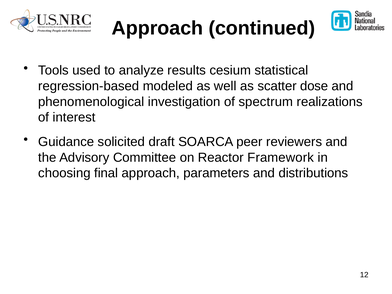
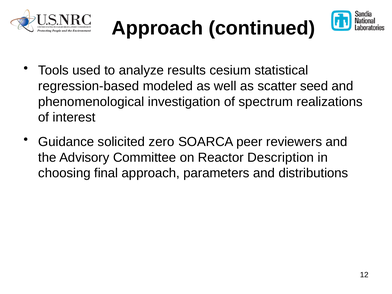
dose: dose -> seed
draft: draft -> zero
Framework: Framework -> Description
